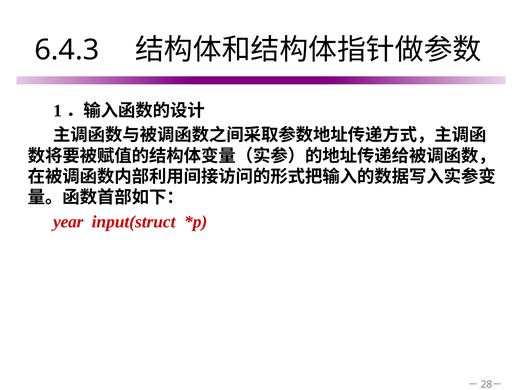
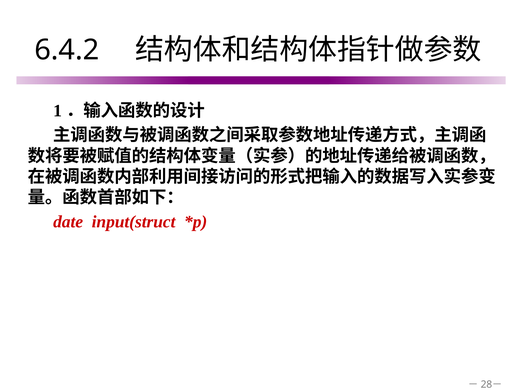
6.4.3: 6.4.3 -> 6.4.2
year: year -> date
